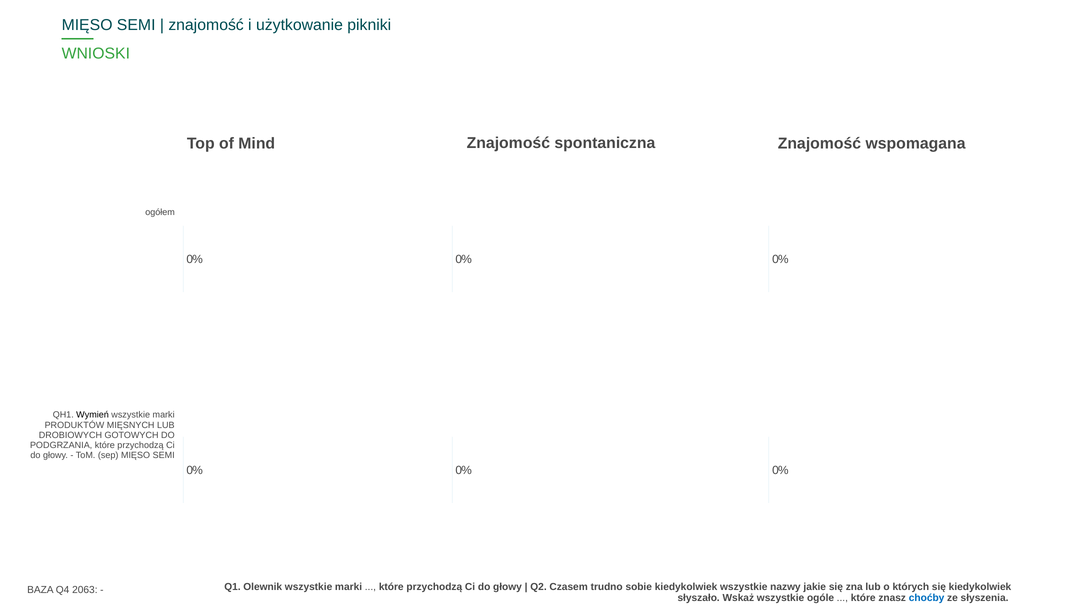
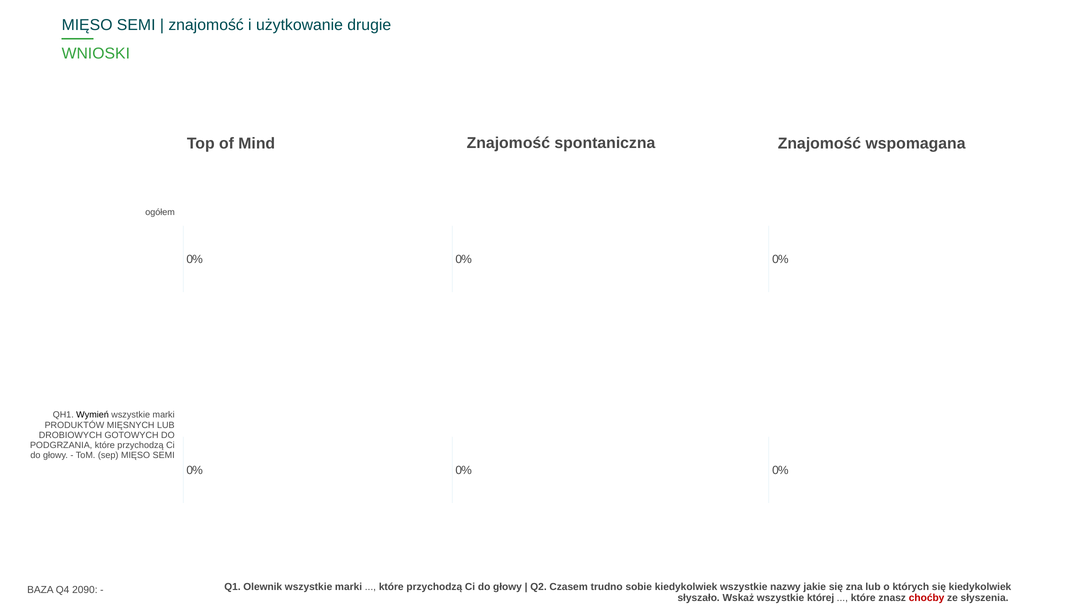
pikniki: pikniki -> drugie
2063: 2063 -> 2090
ogóle: ogóle -> której
choćby colour: blue -> red
